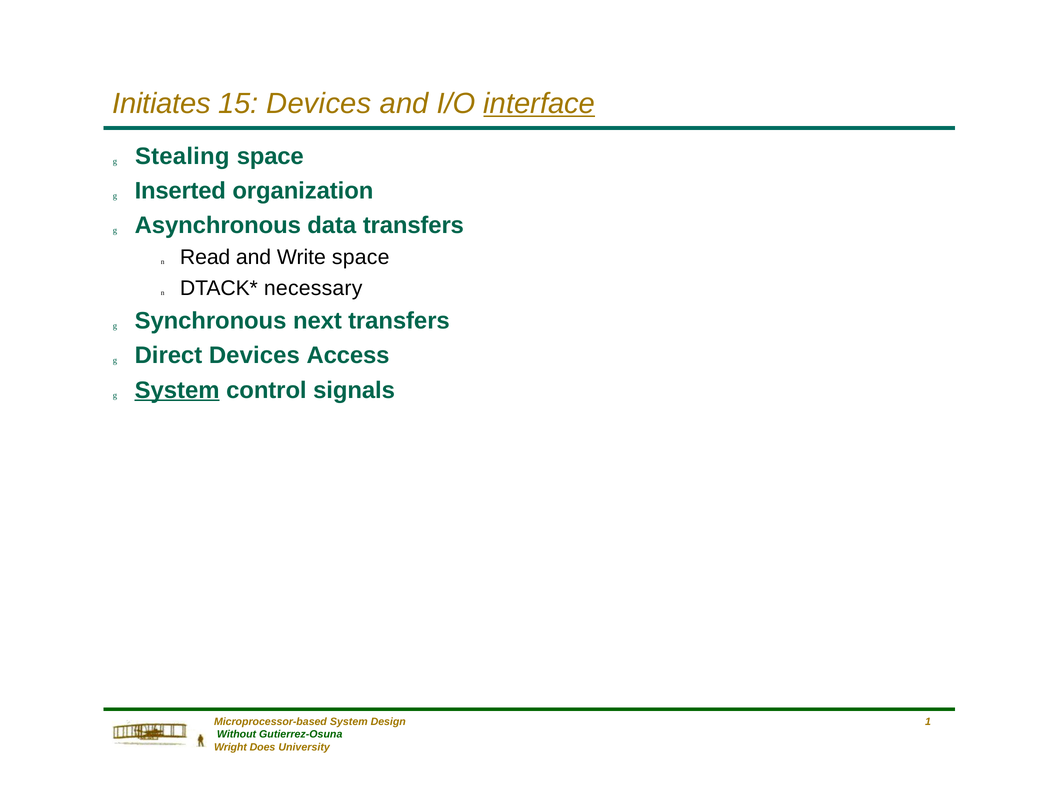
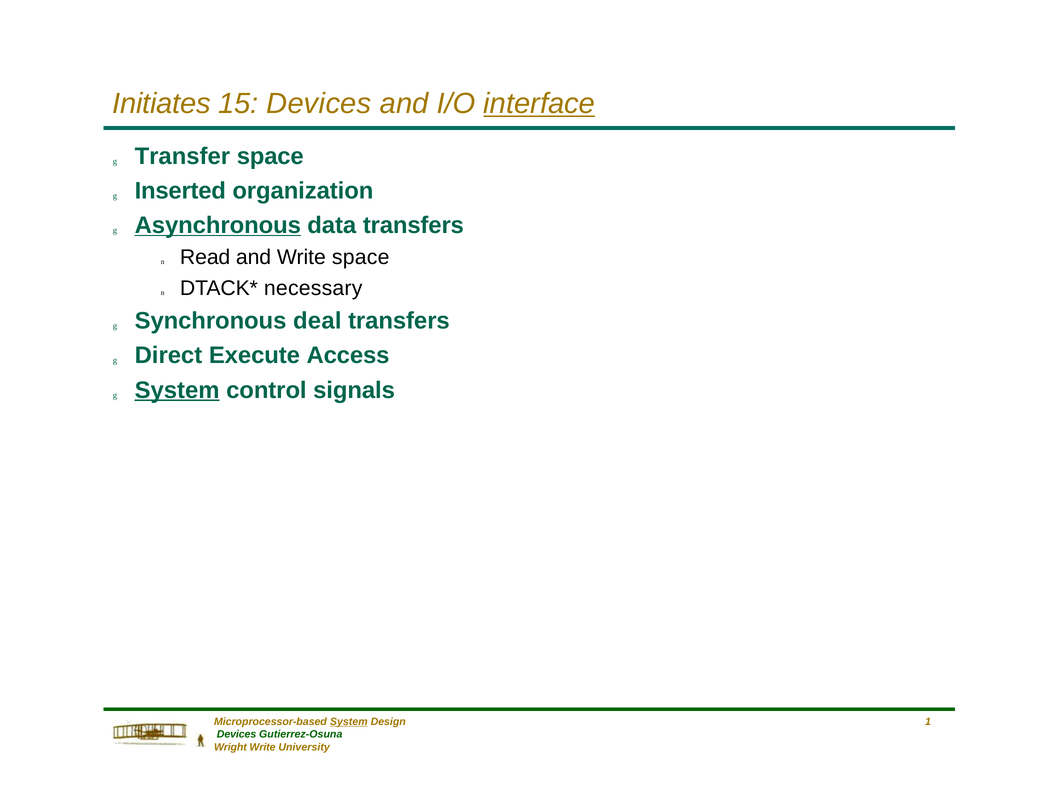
Stealing: Stealing -> Transfer
Asynchronous underline: none -> present
next: next -> deal
Direct Devices: Devices -> Execute
System at (349, 722) underline: none -> present
Without at (237, 734): Without -> Devices
Wright Does: Does -> Write
